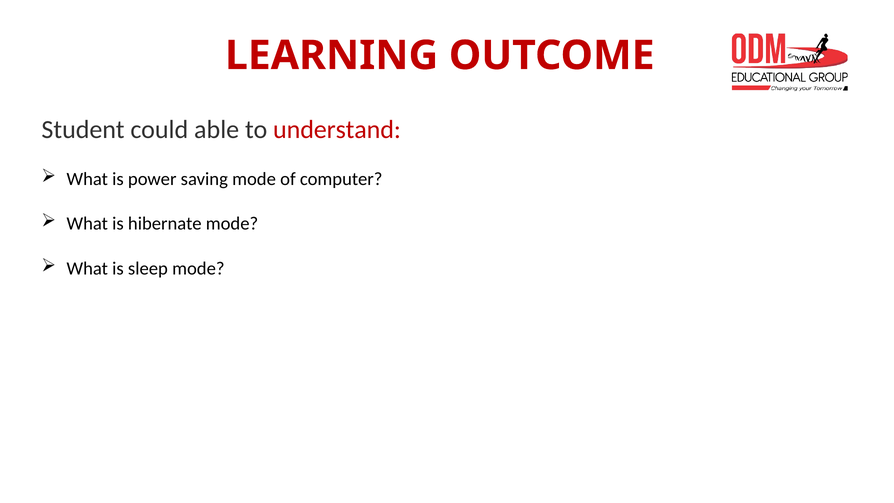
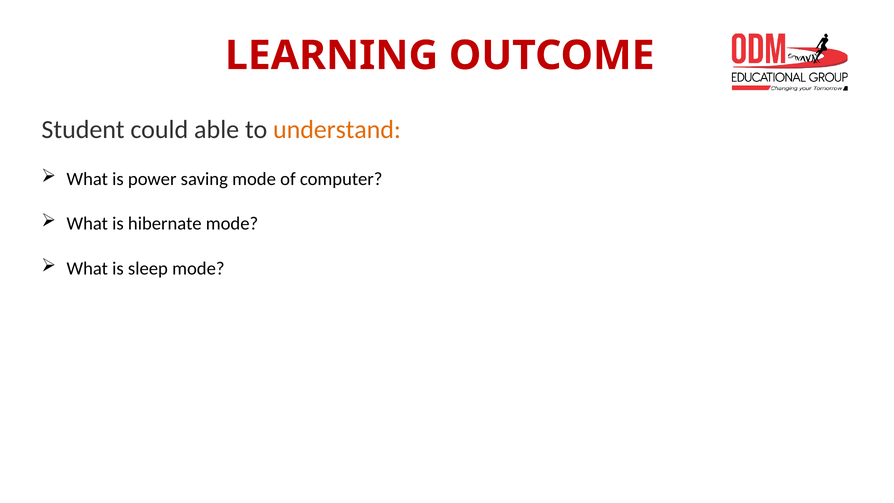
understand colour: red -> orange
